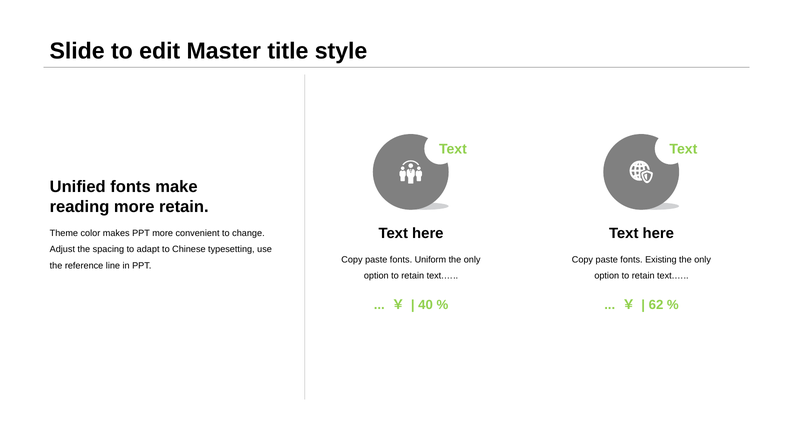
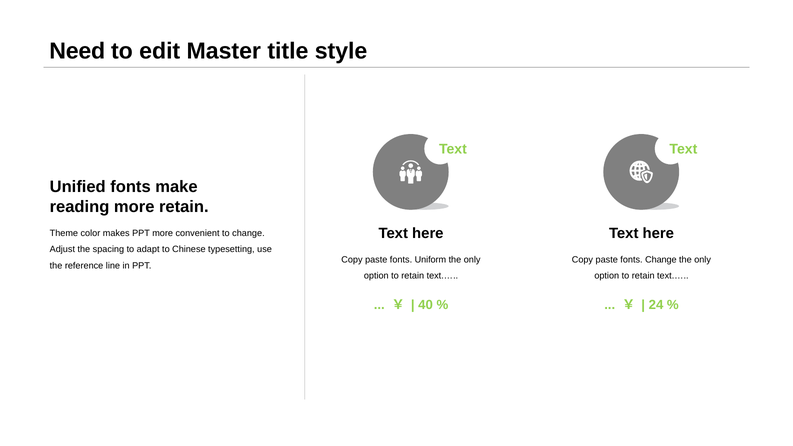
Slide: Slide -> Need
fonts Existing: Existing -> Change
62: 62 -> 24
